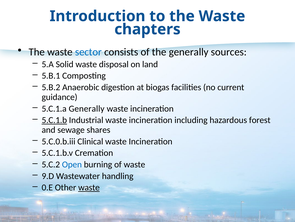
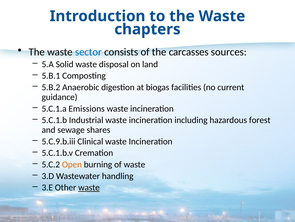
the generally: generally -> carcasses
5.C.1.a Generally: Generally -> Emissions
5.C.1.b underline: present -> none
5.C.0.b.iii: 5.C.0.b.iii -> 5.C.9.b.iii
Open colour: blue -> orange
9.D: 9.D -> 3.D
0.E: 0.E -> 3.E
